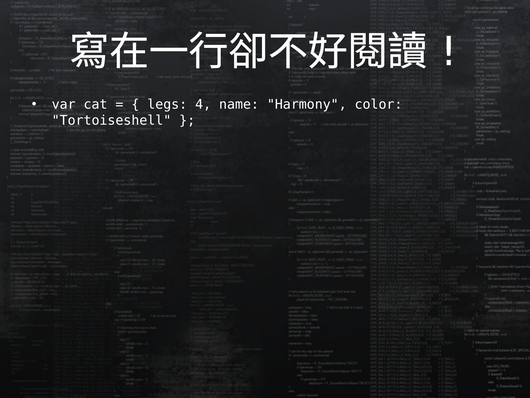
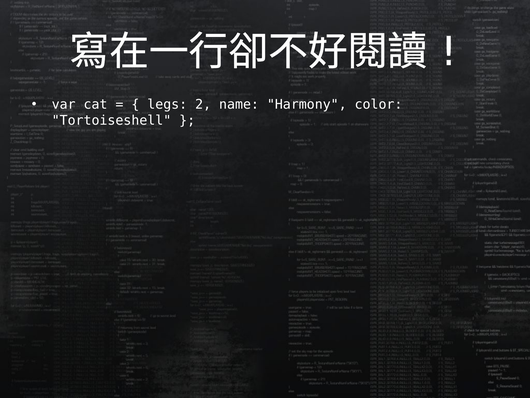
4: 4 -> 2
